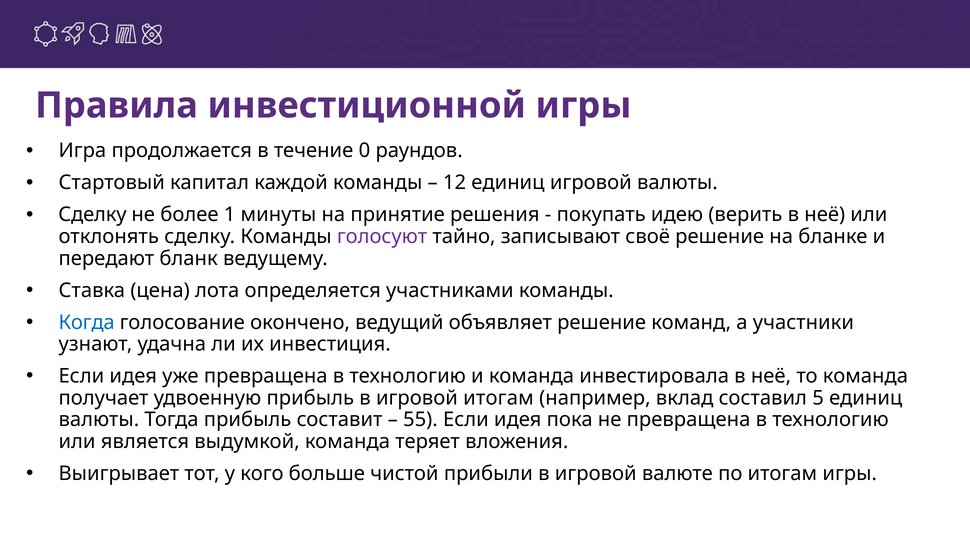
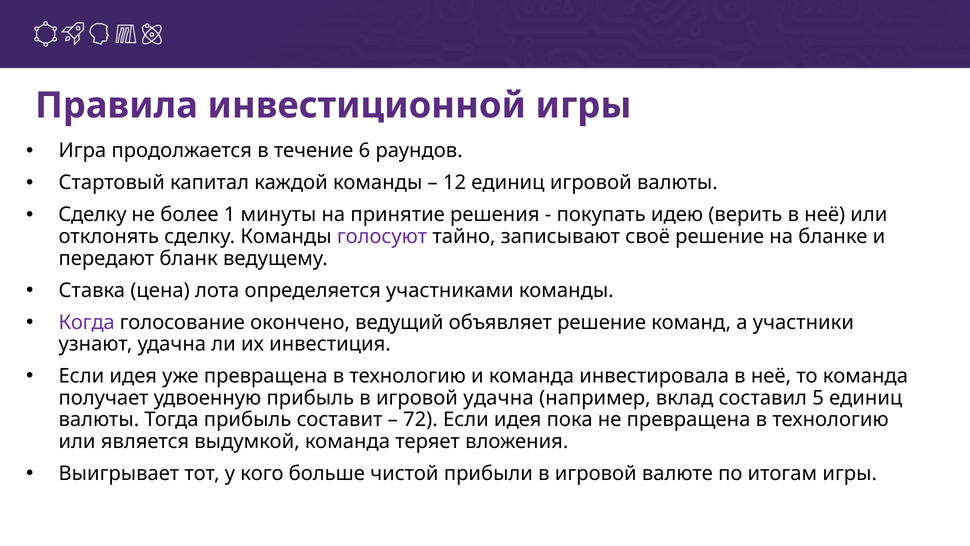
0: 0 -> 6
Когда colour: blue -> purple
игровой итогам: итогам -> удачна
55: 55 -> 72
